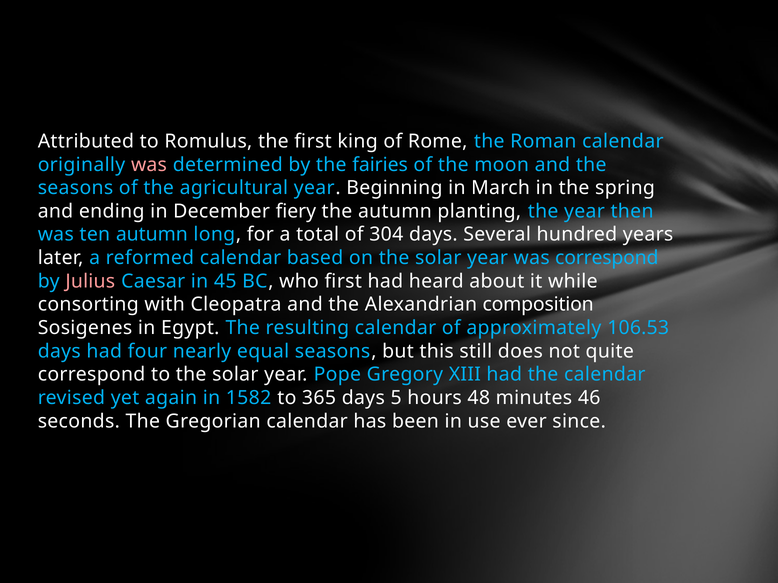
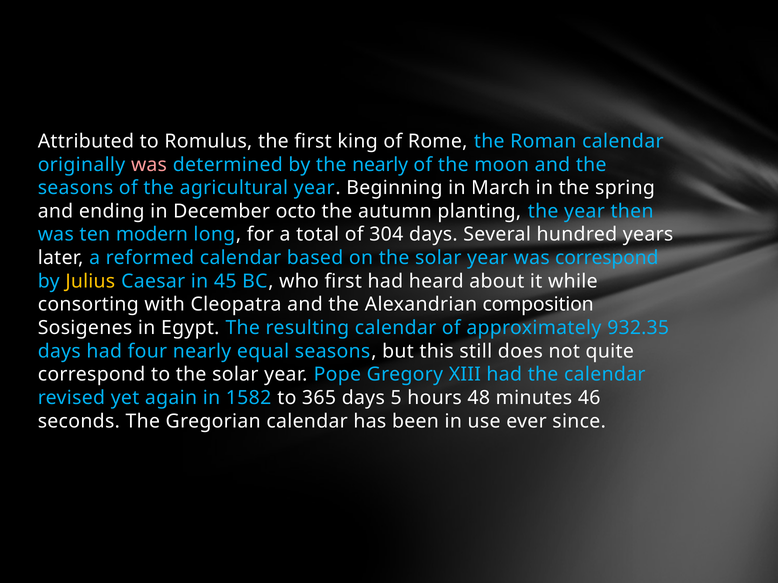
the fairies: fairies -> nearly
fiery: fiery -> octo
ten autumn: autumn -> modern
Julius colour: pink -> yellow
106.53: 106.53 -> 932.35
